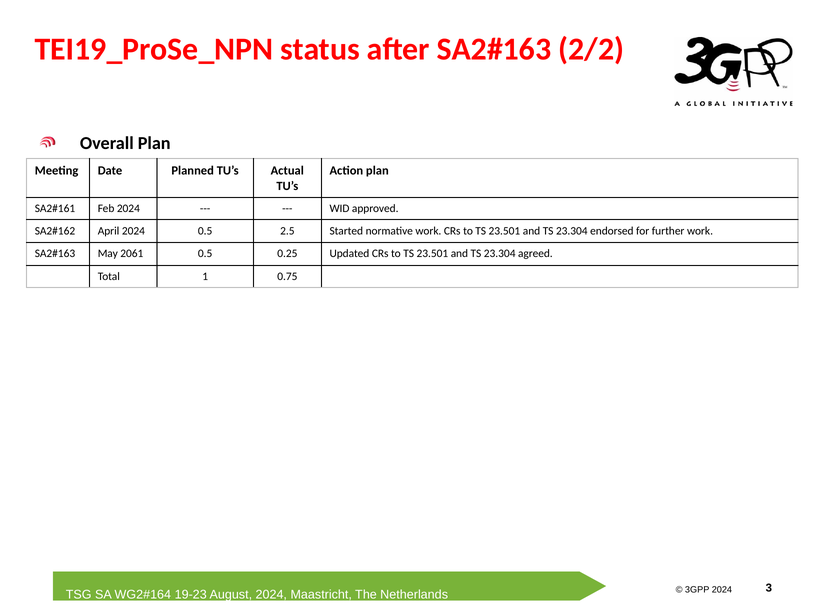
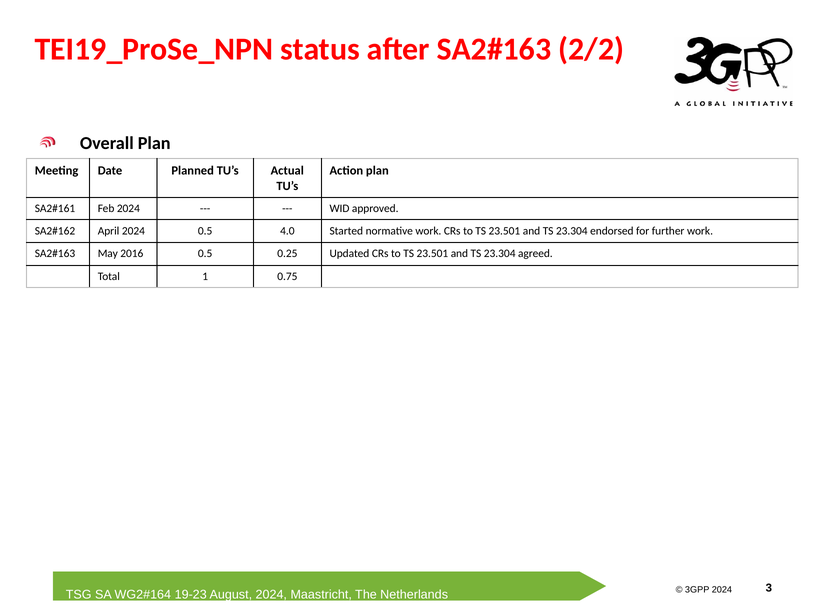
2.5: 2.5 -> 4.0
2061: 2061 -> 2016
